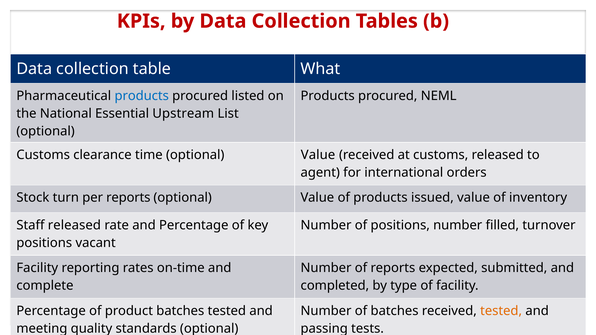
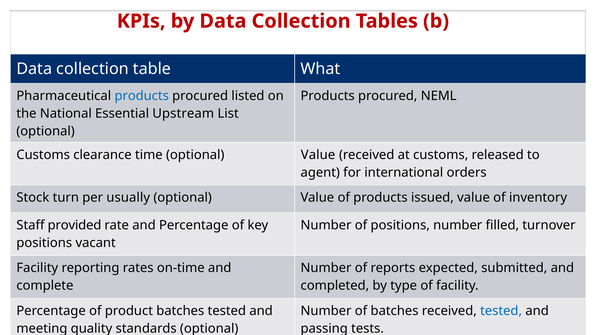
per reports: reports -> usually
Staff released: released -> provided
tested at (501, 311) colour: orange -> blue
